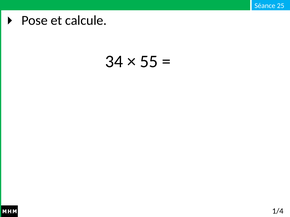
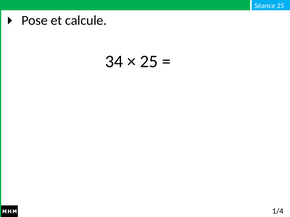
55 at (149, 62): 55 -> 25
